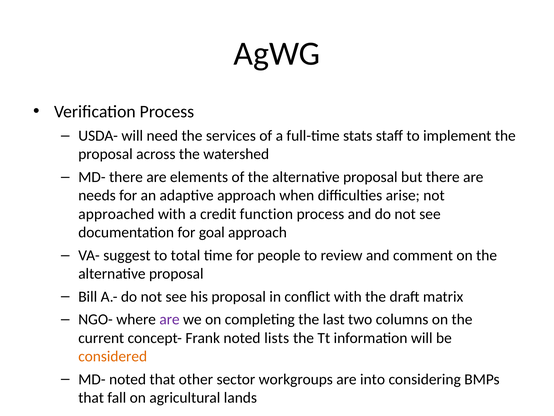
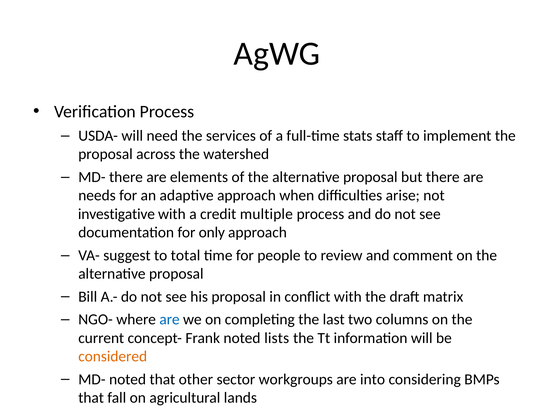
approached: approached -> investigative
function: function -> multiple
goal: goal -> only
are at (169, 319) colour: purple -> blue
